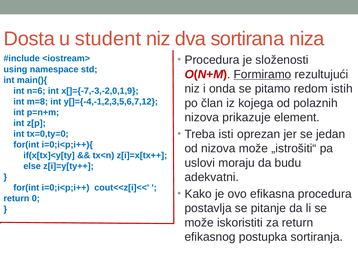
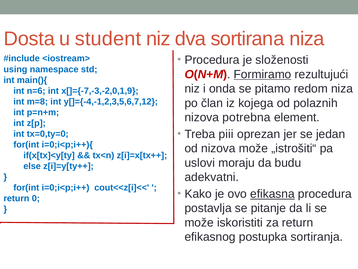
redom istih: istih -> niza
prikazuje: prikazuje -> potrebna
isti: isti -> piii
efikasna underline: none -> present
